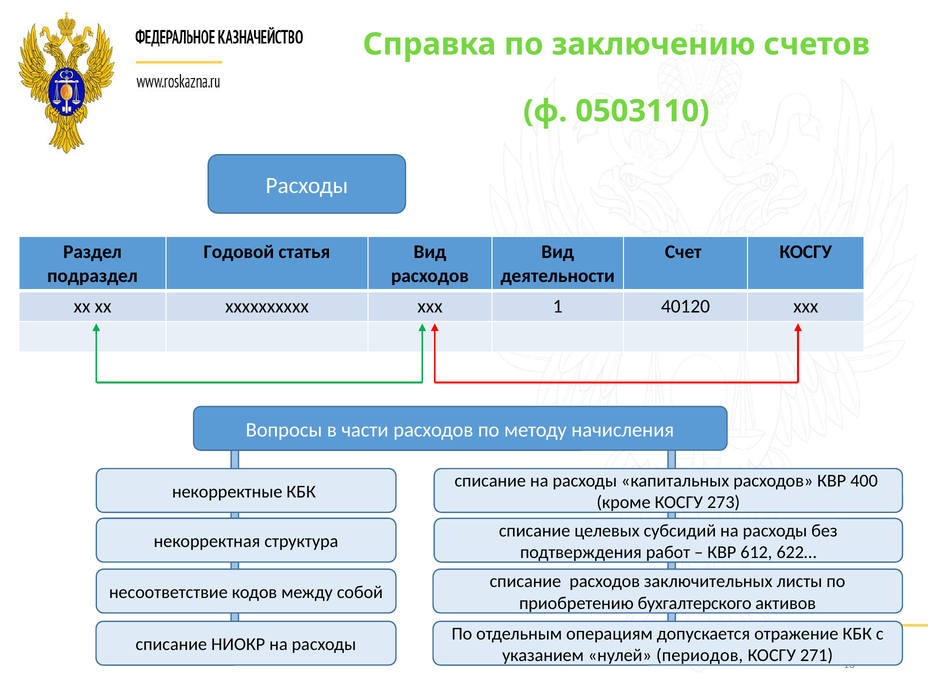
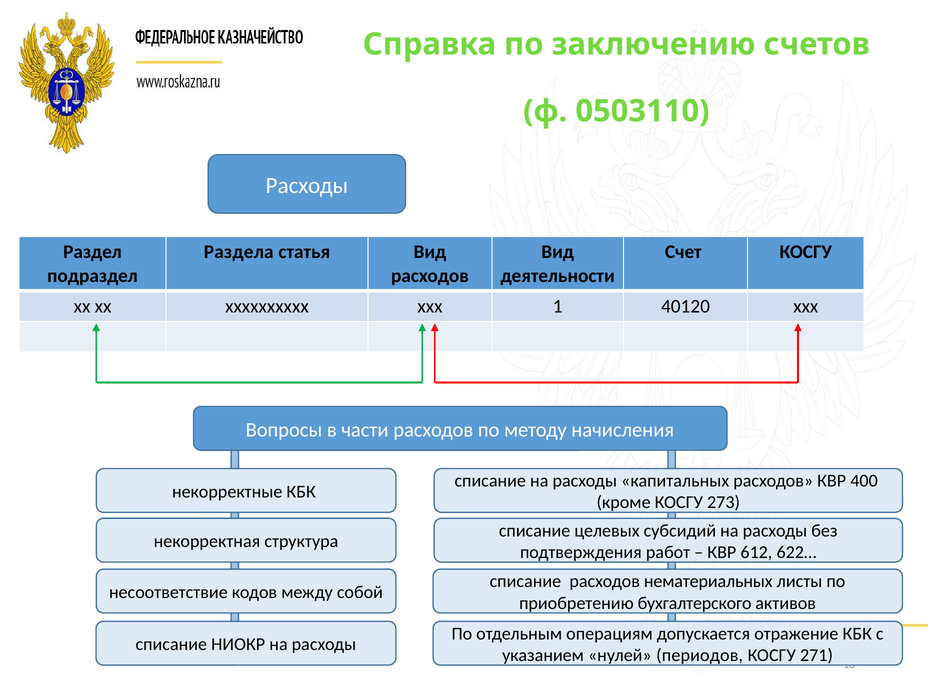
Годовой: Годовой -> Раздела
заключительных: заключительных -> нематериальных
